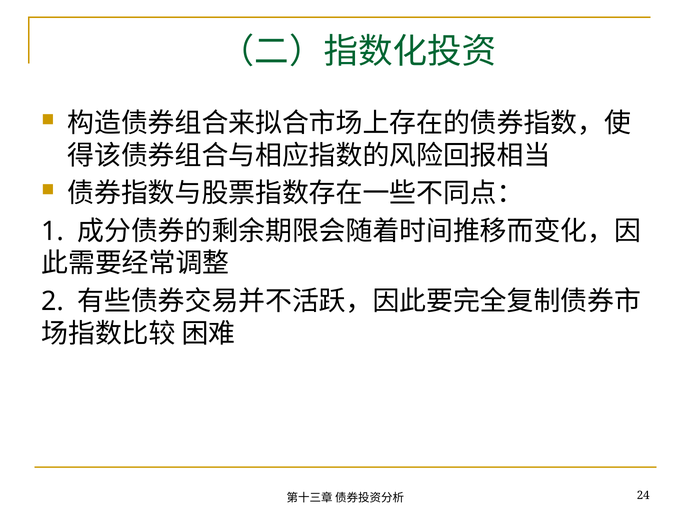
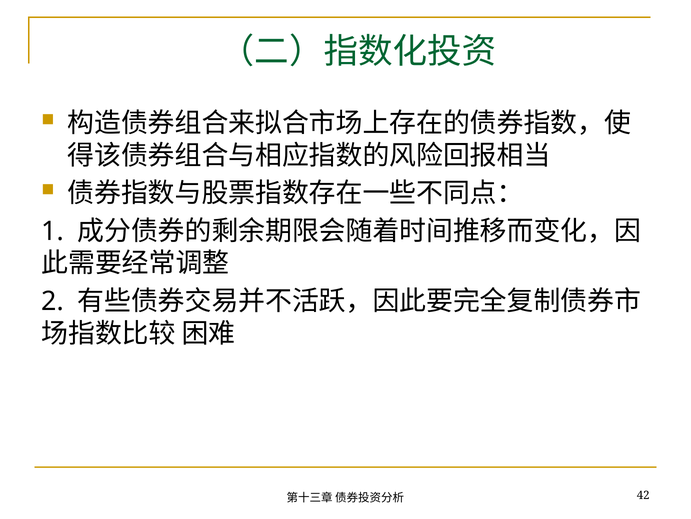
24: 24 -> 42
